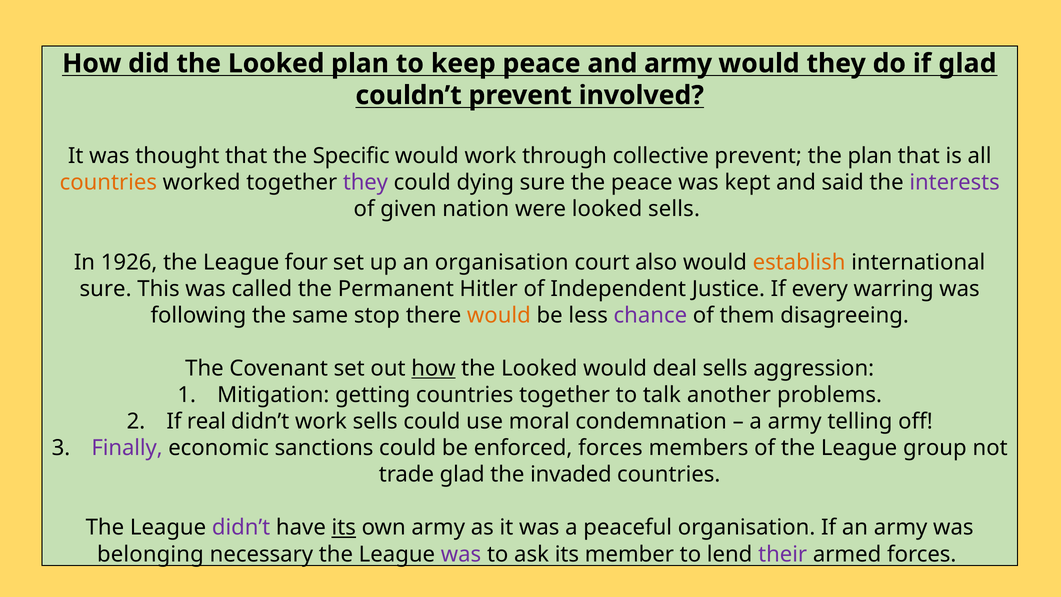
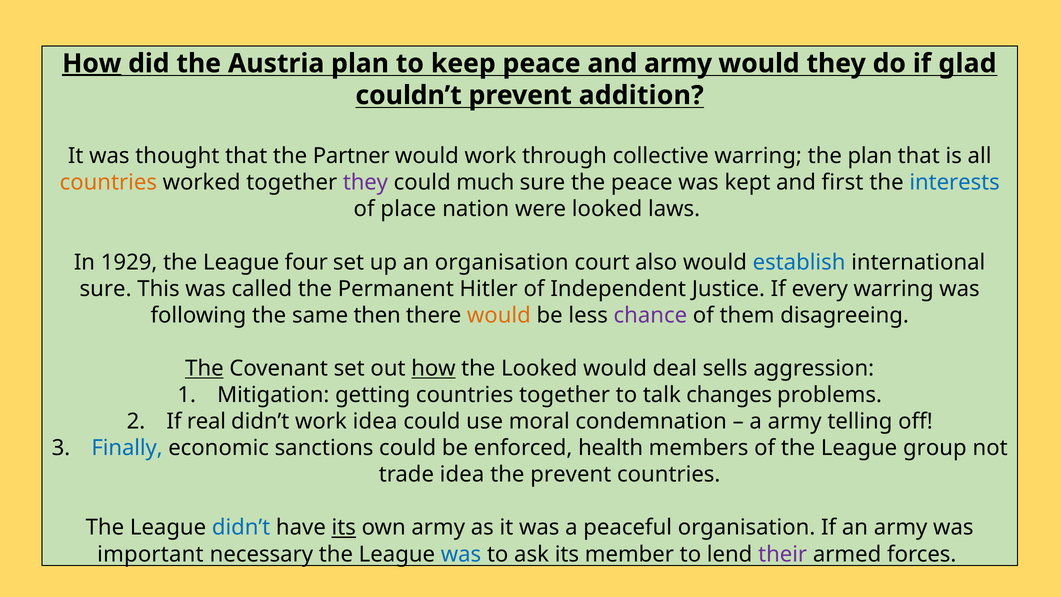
How at (92, 63) underline: none -> present
did the Looked: Looked -> Austria
involved: involved -> addition
Specific: Specific -> Partner
collective prevent: prevent -> warring
dying: dying -> much
said: said -> first
interests colour: purple -> blue
given: given -> place
looked sells: sells -> laws
1926: 1926 -> 1929
establish colour: orange -> blue
stop: stop -> then
The at (204, 368) underline: none -> present
another: another -> changes
work sells: sells -> idea
Finally colour: purple -> blue
enforced forces: forces -> health
trade glad: glad -> idea
the invaded: invaded -> prevent
didn’t at (241, 528) colour: purple -> blue
belonging: belonging -> important
was at (461, 554) colour: purple -> blue
